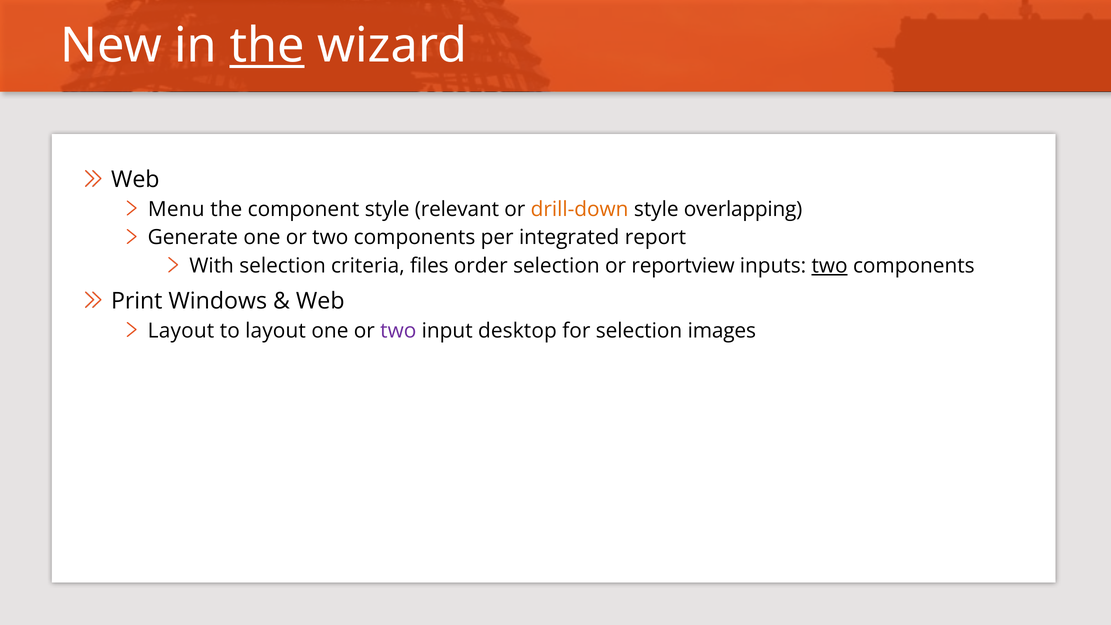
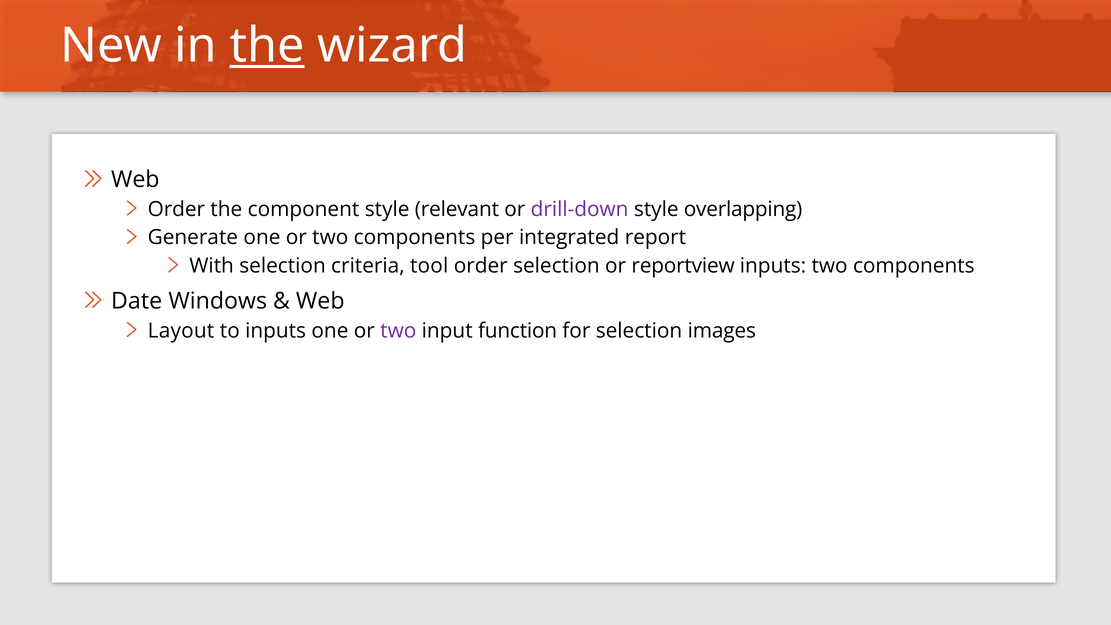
Menu at (176, 209): Menu -> Order
drill-down colour: orange -> purple
files: files -> tool
two at (830, 266) underline: present -> none
Print: Print -> Date
to layout: layout -> inputs
desktop: desktop -> function
